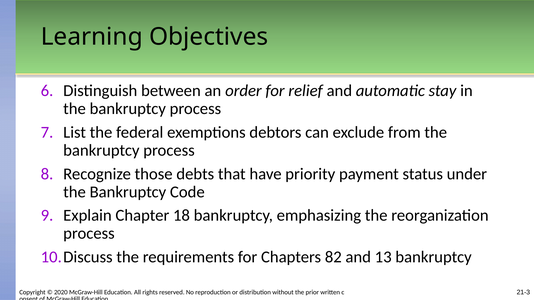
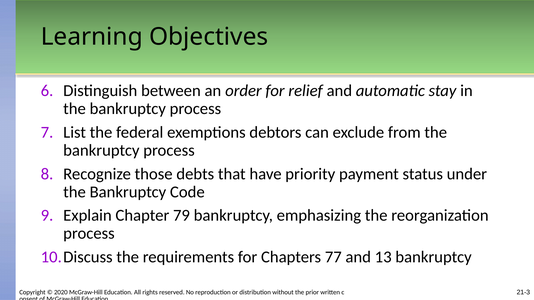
18: 18 -> 79
82: 82 -> 77
